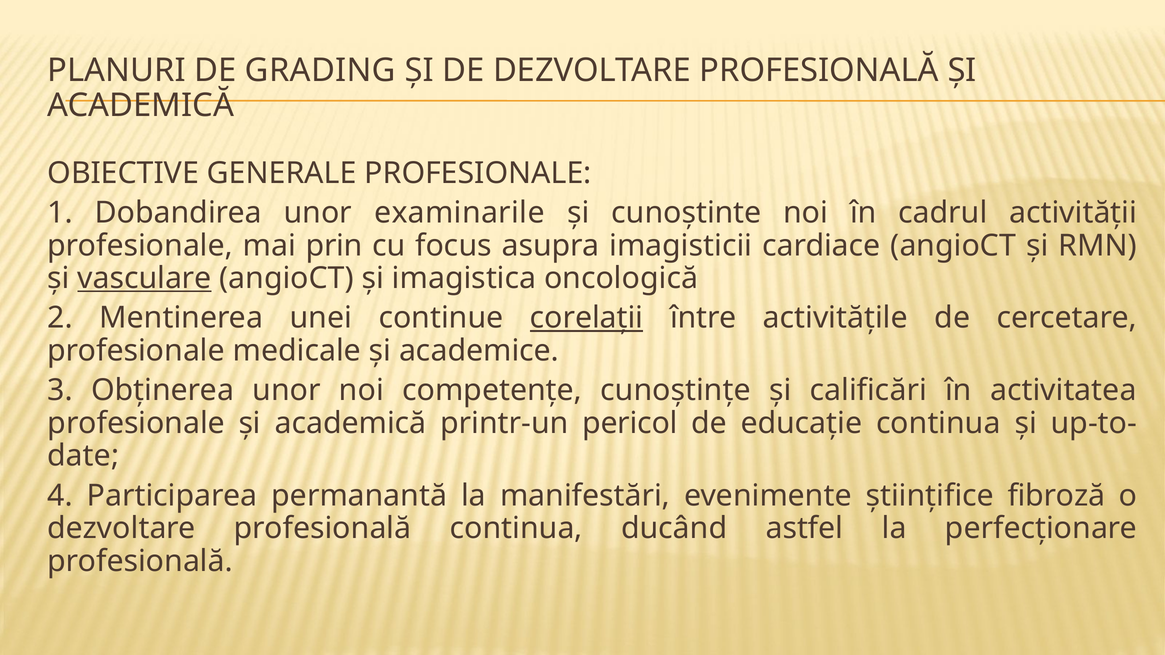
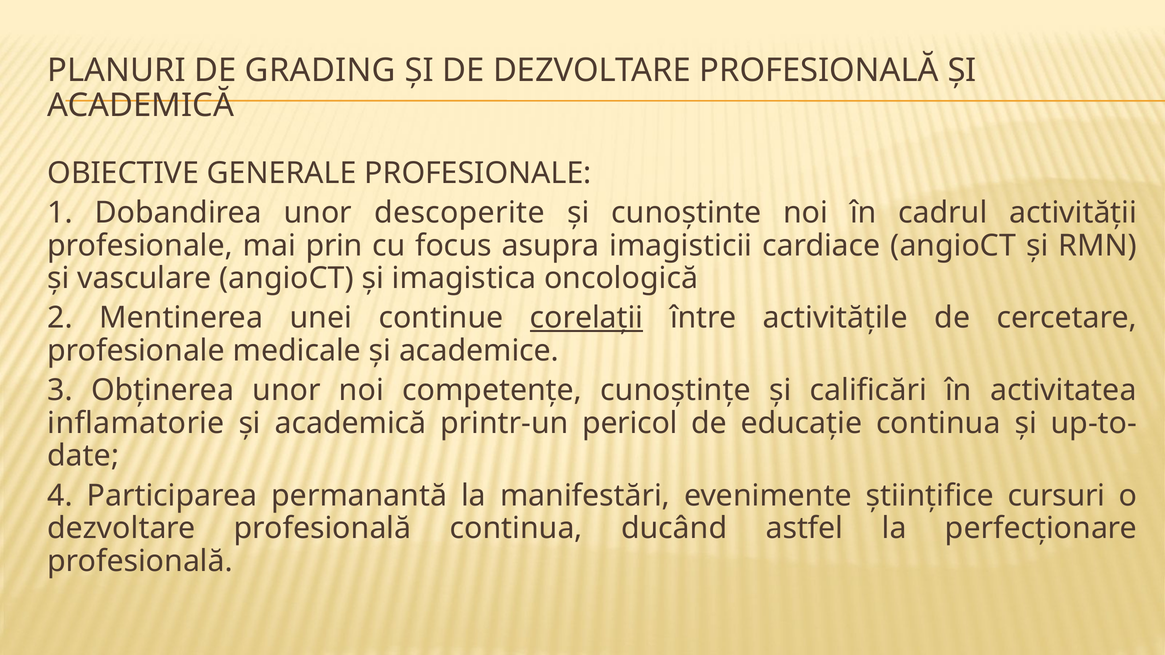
examinarile: examinarile -> descoperite
vasculare underline: present -> none
profesionale at (136, 423): profesionale -> inflamatorie
fibroză: fibroză -> cursuri
